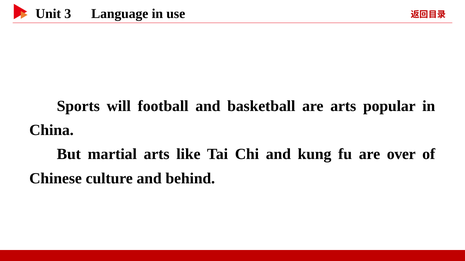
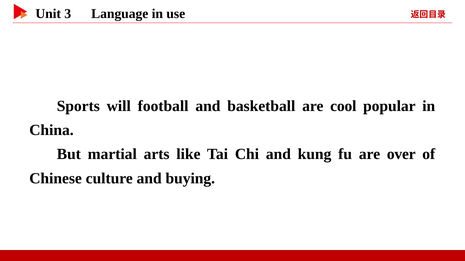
are arts: arts -> cool
behind: behind -> buying
